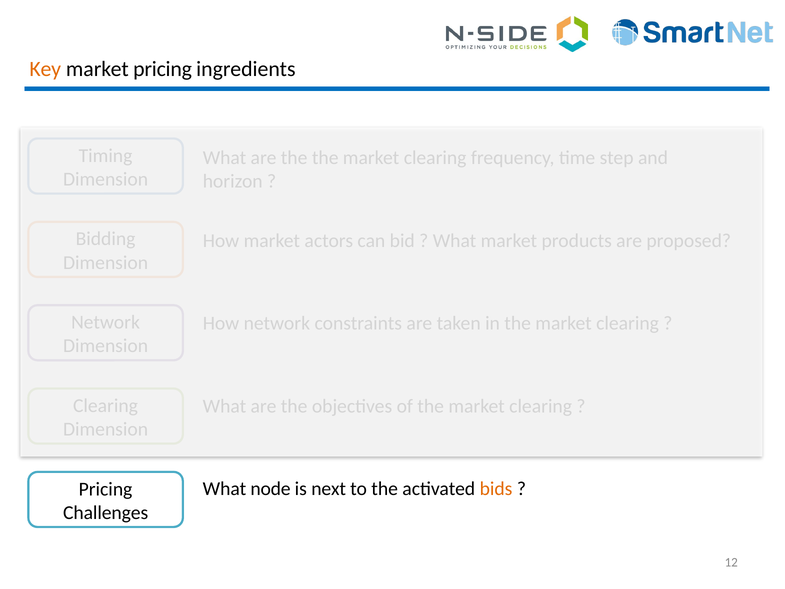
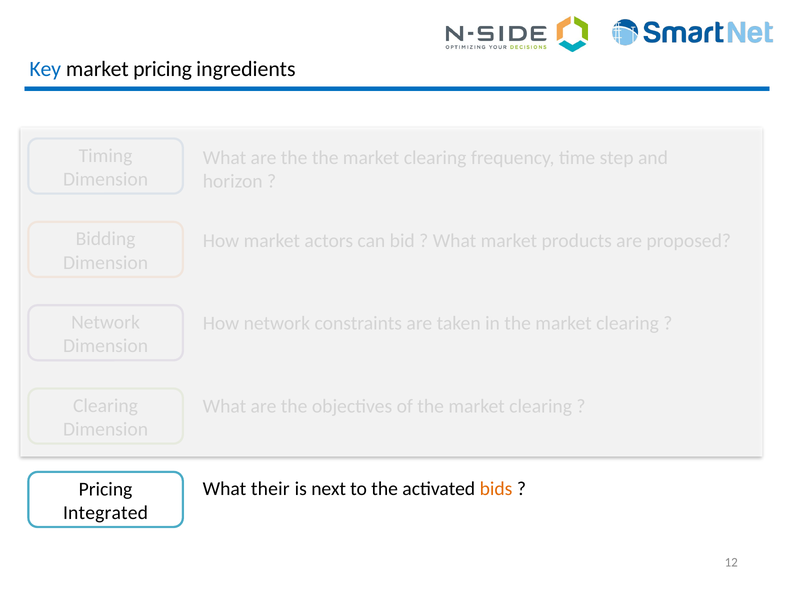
Key colour: orange -> blue
node: node -> their
Challenges: Challenges -> Integrated
